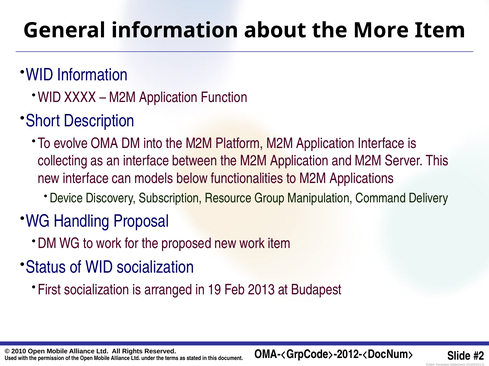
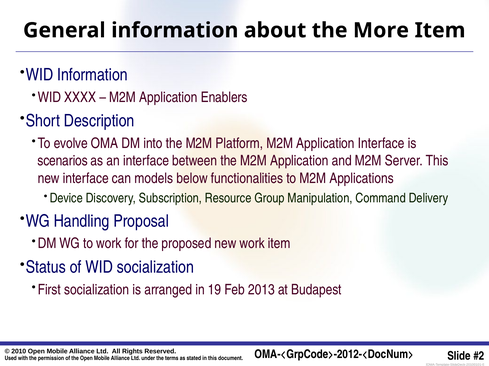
Function: Function -> Enablers
collecting: collecting -> scenarios
